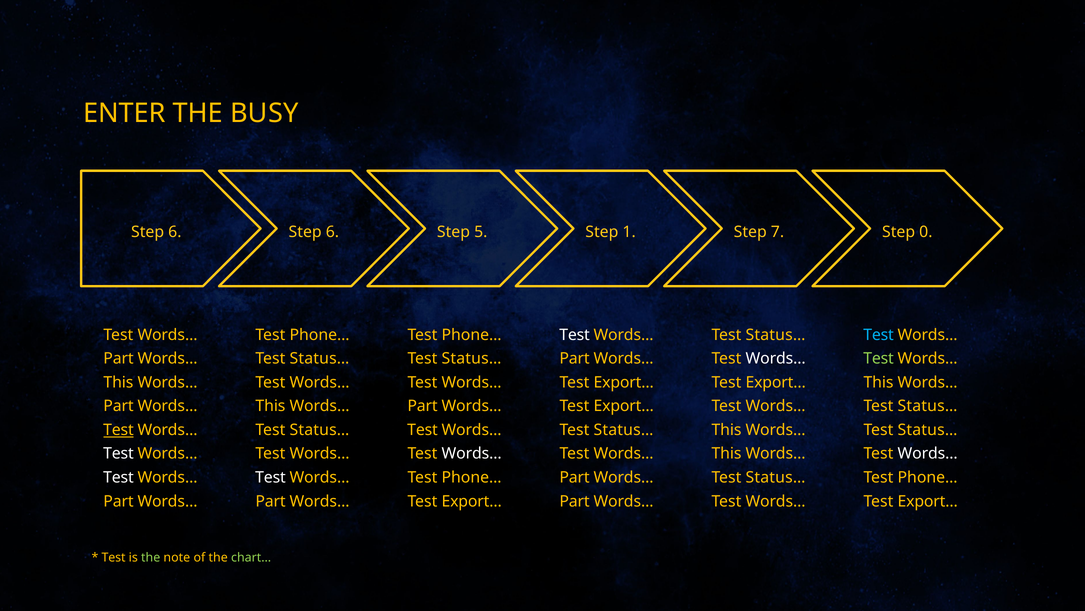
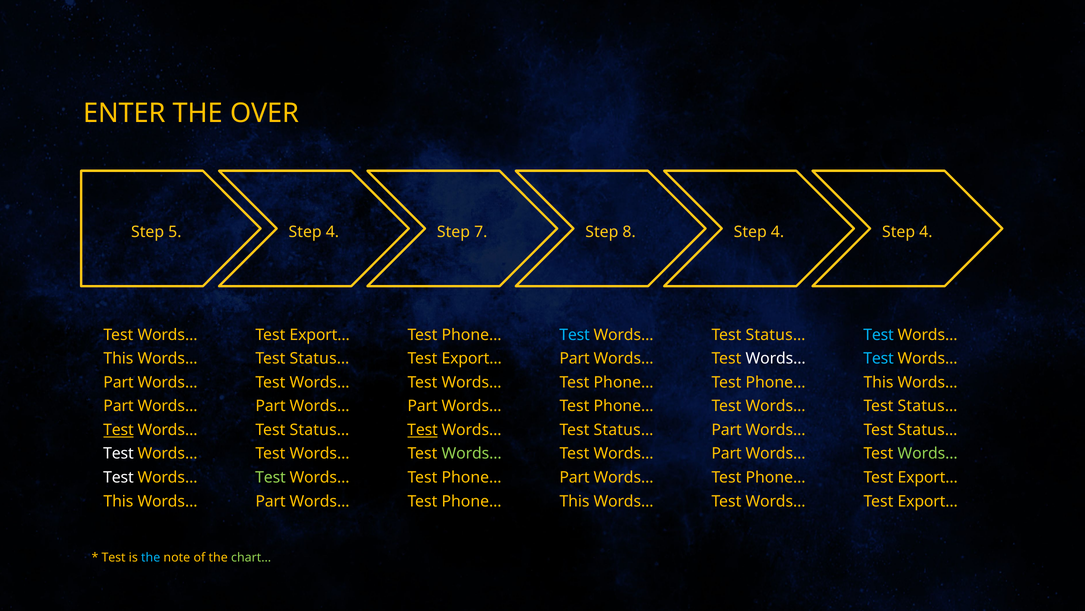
BUSY: BUSY -> OVER
6 at (175, 232): 6 -> 5
6 at (332, 232): 6 -> 4
5: 5 -> 7
1: 1 -> 8
7 at (778, 232): 7 -> 4
0 at (926, 232): 0 -> 4
Phone… at (320, 335): Phone… -> Export…
Test at (575, 335) colour: white -> light blue
Part at (118, 358): Part -> This
Status… at (471, 358): Status… -> Export…
Test at (879, 358) colour: light green -> light blue
This at (118, 382): This -> Part
Export… at (624, 382): Export… -> Phone…
Export… at (776, 382): Export… -> Phone…
This at (270, 406): This -> Part
Export… at (624, 406): Export… -> Phone…
Test at (423, 429) underline: none -> present
This at (726, 429): This -> Part
Words… at (472, 453) colour: white -> light green
This at (726, 453): This -> Part
Words… at (928, 453) colour: white -> light green
Test at (270, 477) colour: white -> light green
Status… at (775, 477): Status… -> Phone…
Phone… at (928, 477): Phone… -> Export…
Part at (118, 501): Part -> This
Export… at (472, 501): Export… -> Phone…
Part at (575, 501): Part -> This
the at (151, 557) colour: light green -> light blue
